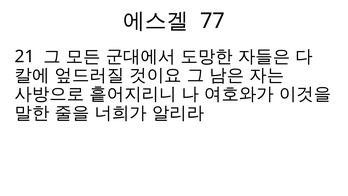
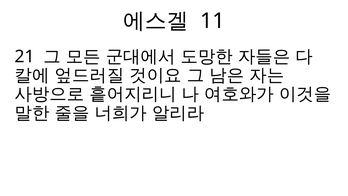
77: 77 -> 11
